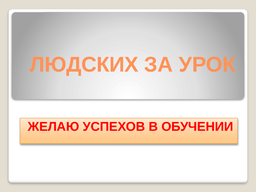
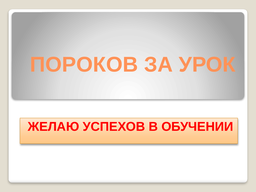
ЛЮДСКИХ: ЛЮДСКИХ -> ПОРОКОВ
